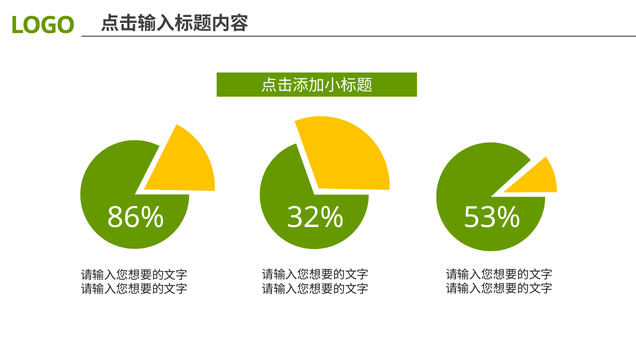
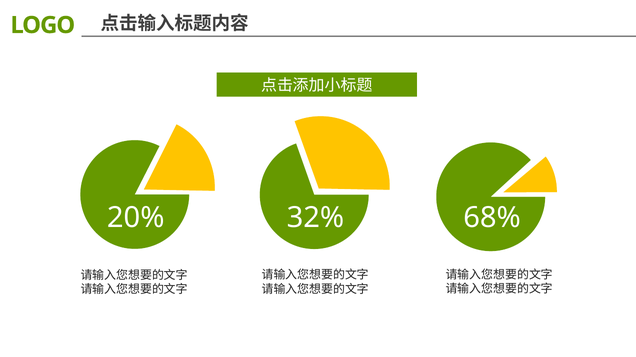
86%: 86% -> 20%
53%: 53% -> 68%
